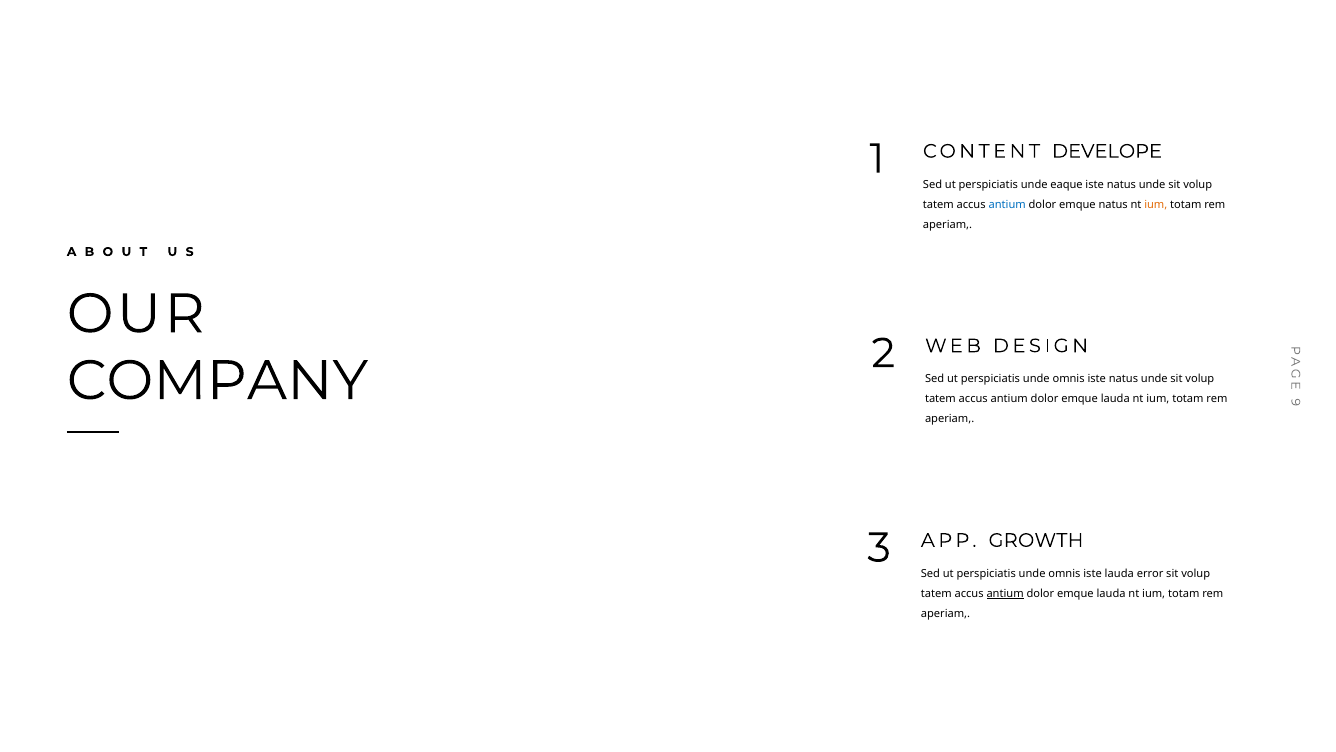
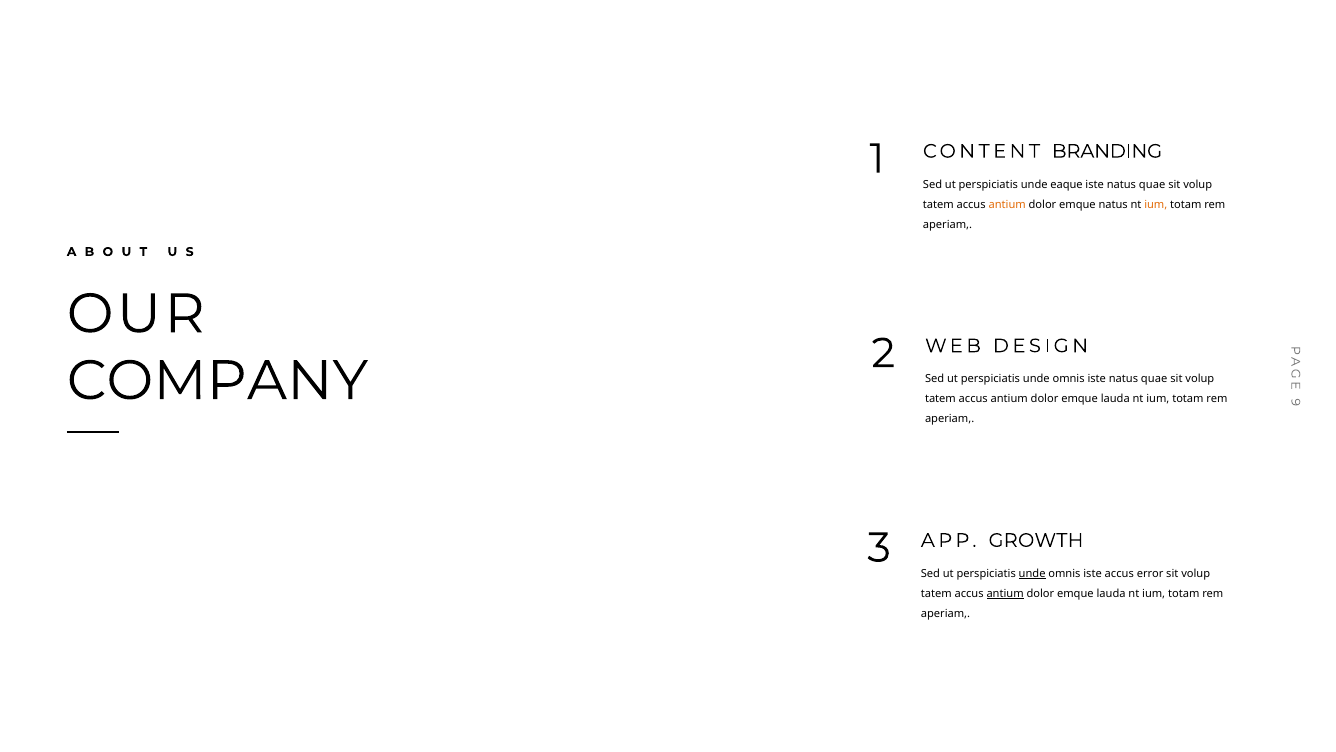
DEVELOPE: DEVELOPE -> BRANDING
unde at (1152, 184): unde -> quae
antium at (1007, 204) colour: blue -> orange
omnis iste natus unde: unde -> quae
unde at (1032, 573) underline: none -> present
iste lauda: lauda -> accus
